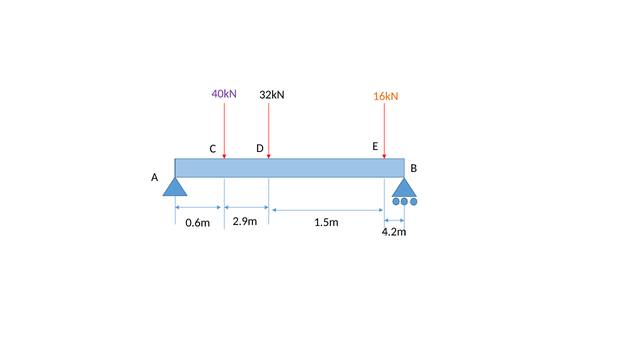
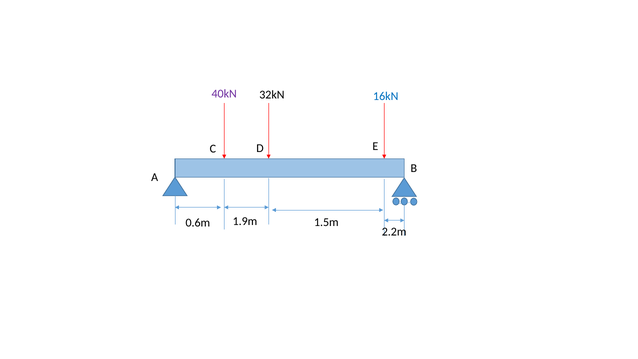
16kN colour: orange -> blue
2.9m: 2.9m -> 1.9m
4.2m: 4.2m -> 2.2m
